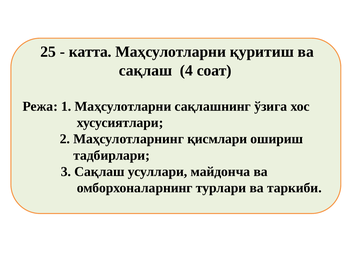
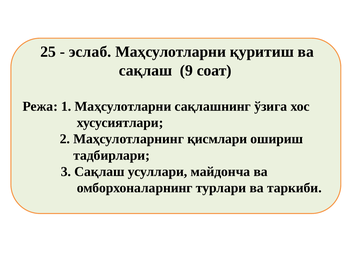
катта: катта -> эслаб
4: 4 -> 9
